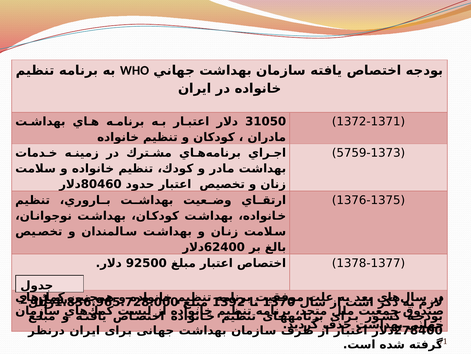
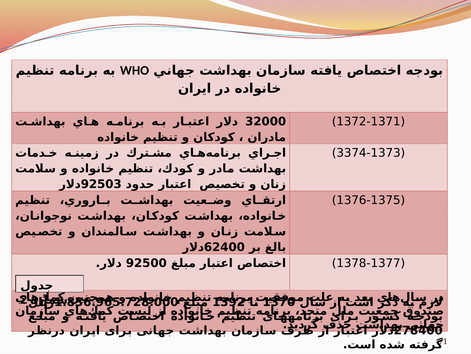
31050: 31050 -> 32000
5759-1373: 5759-1373 -> 3374-1373
80460: 80460 -> 92503
